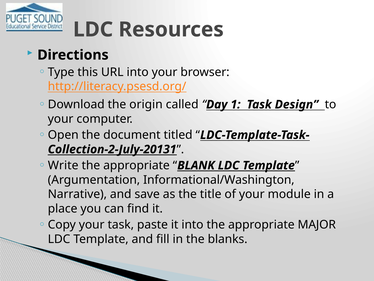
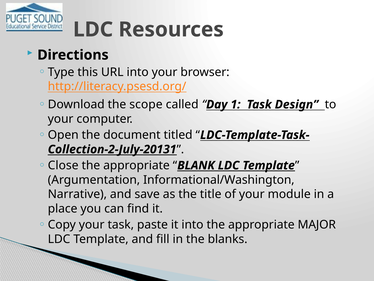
origin: origin -> scope
Write: Write -> Close
